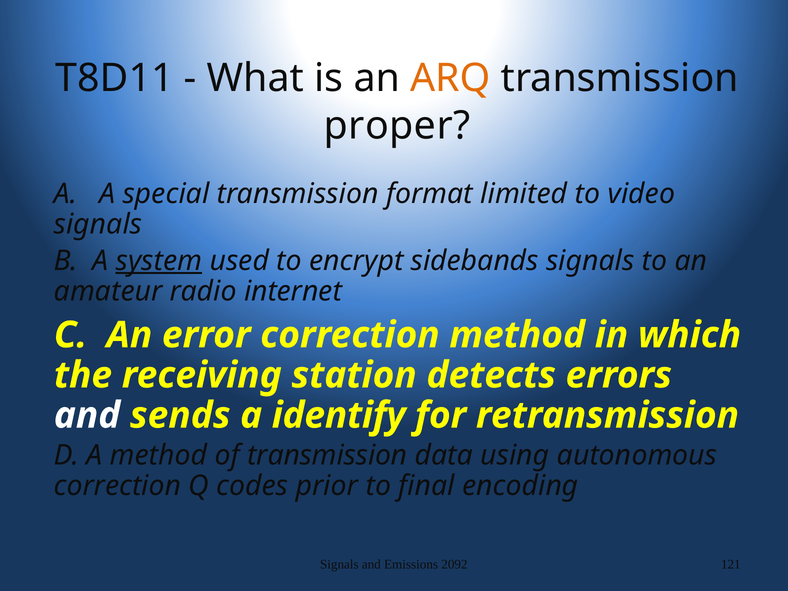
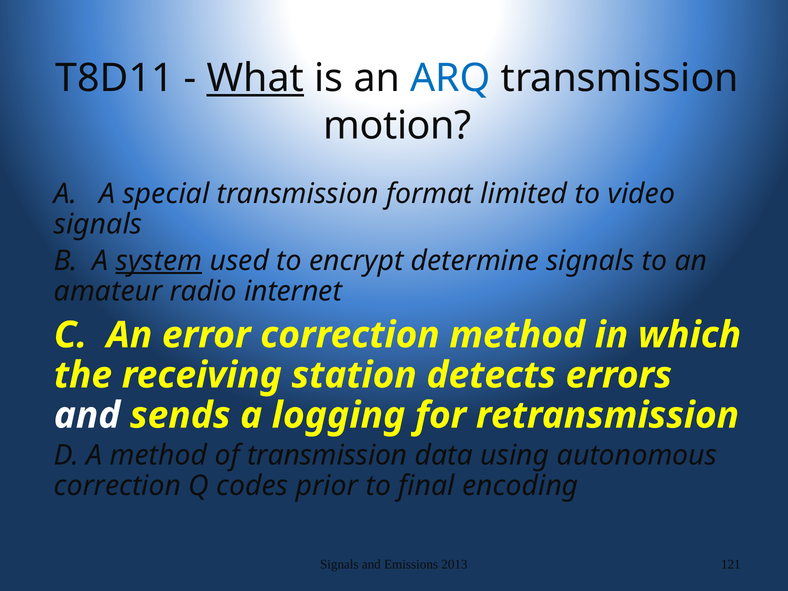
What underline: none -> present
ARQ colour: orange -> blue
proper: proper -> motion
sidebands: sidebands -> determine
identify: identify -> logging
2092: 2092 -> 2013
